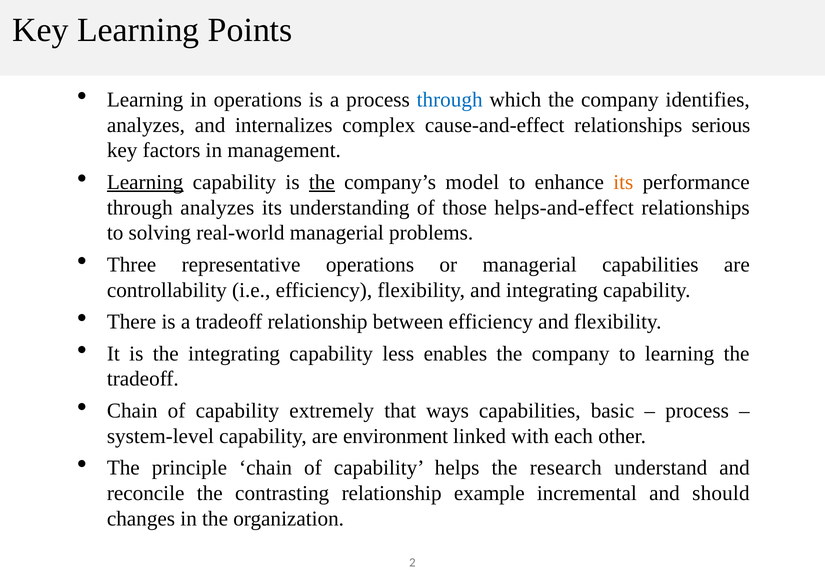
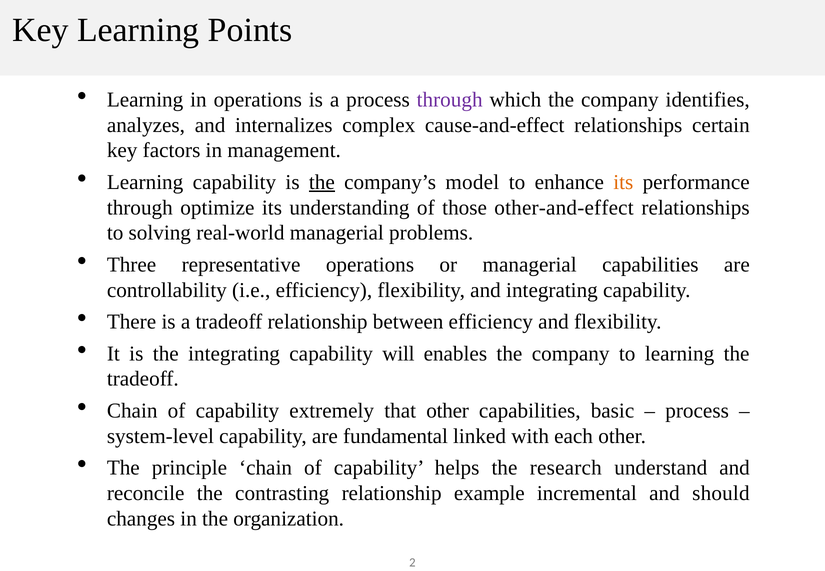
through at (450, 100) colour: blue -> purple
serious: serious -> certain
Learning at (145, 182) underline: present -> none
through analyzes: analyzes -> optimize
helps-and-effect: helps-and-effect -> other-and-effect
less: less -> will
that ways: ways -> other
environment: environment -> fundamental
